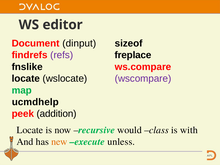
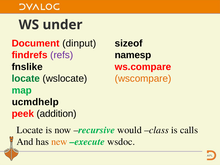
editor: editor -> under
freplace: freplace -> namesp
locate at (26, 79) colour: black -> green
wscompare colour: purple -> orange
with: with -> calls
unless: unless -> wsdoc
